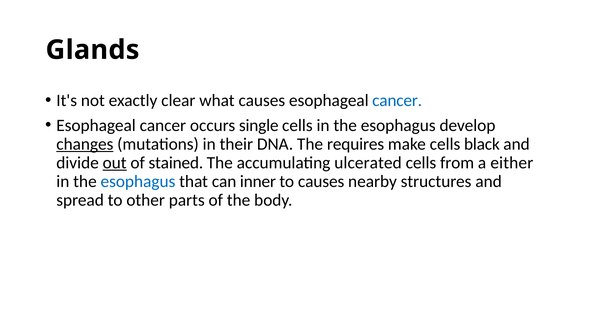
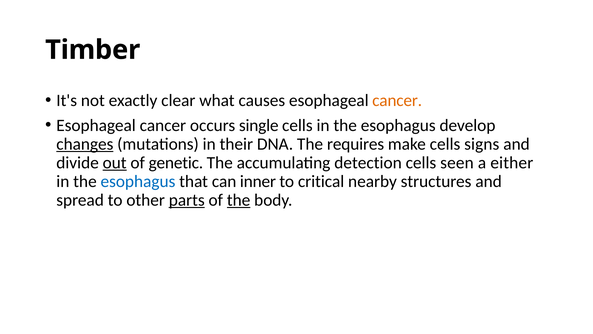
Glands: Glands -> Timber
cancer at (397, 100) colour: blue -> orange
black: black -> signs
stained: stained -> genetic
ulcerated: ulcerated -> detection
from: from -> seen
to causes: causes -> critical
parts underline: none -> present
the at (239, 200) underline: none -> present
